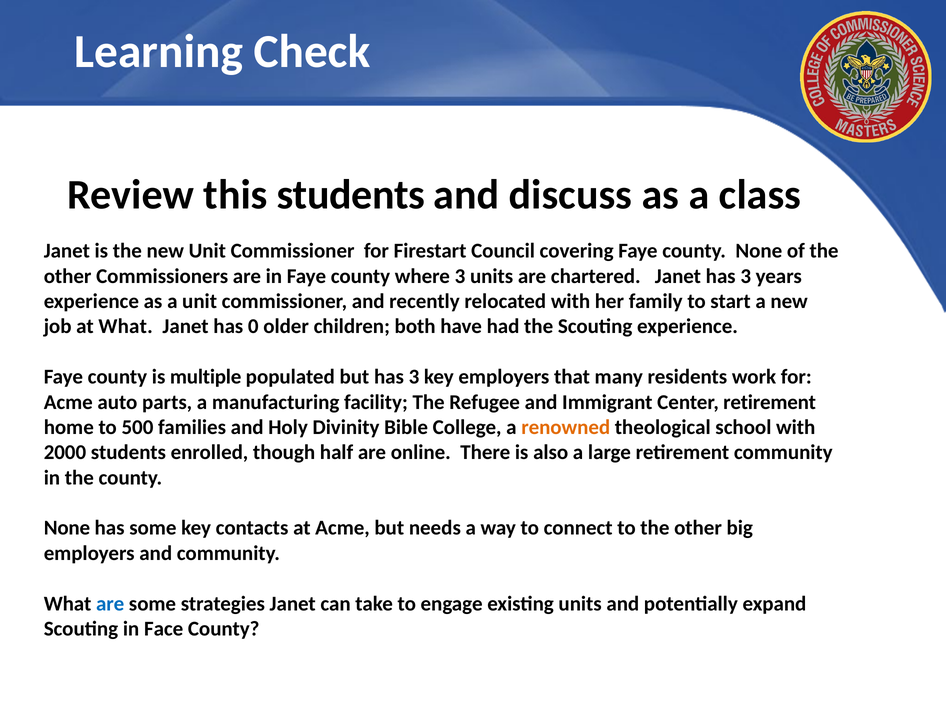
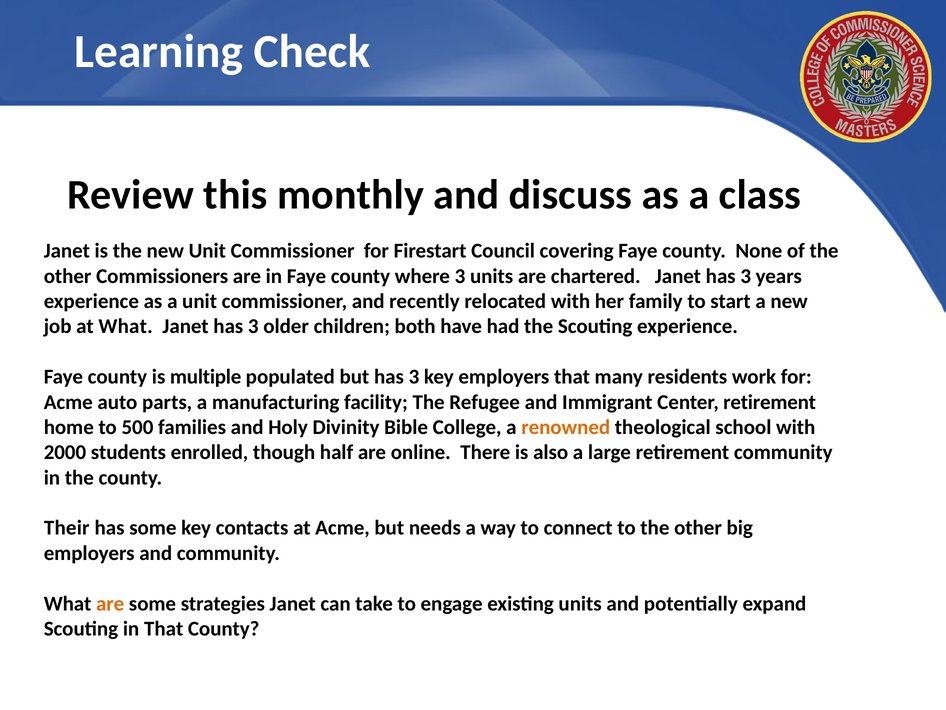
this students: students -> monthly
0 at (253, 326): 0 -> 3
None at (67, 528): None -> Their
are at (110, 603) colour: blue -> orange
in Face: Face -> That
